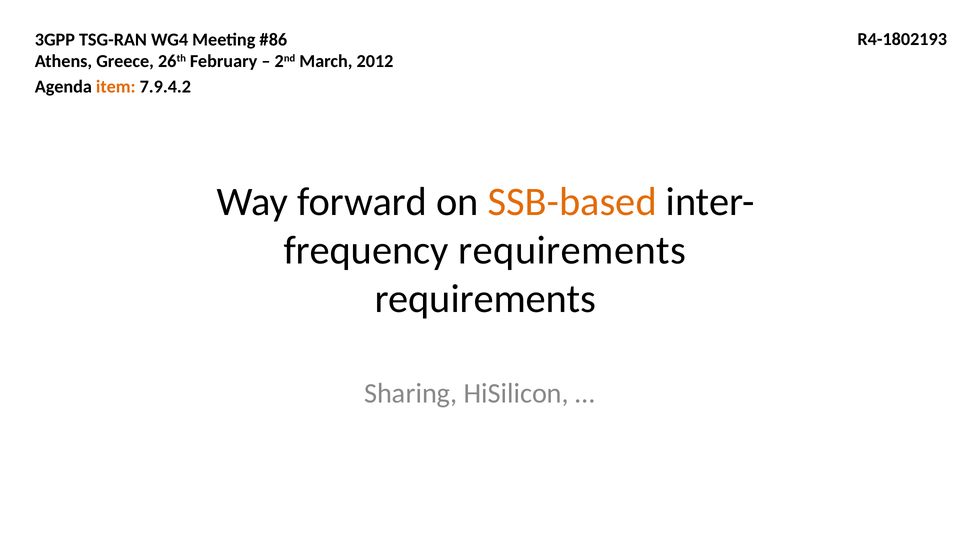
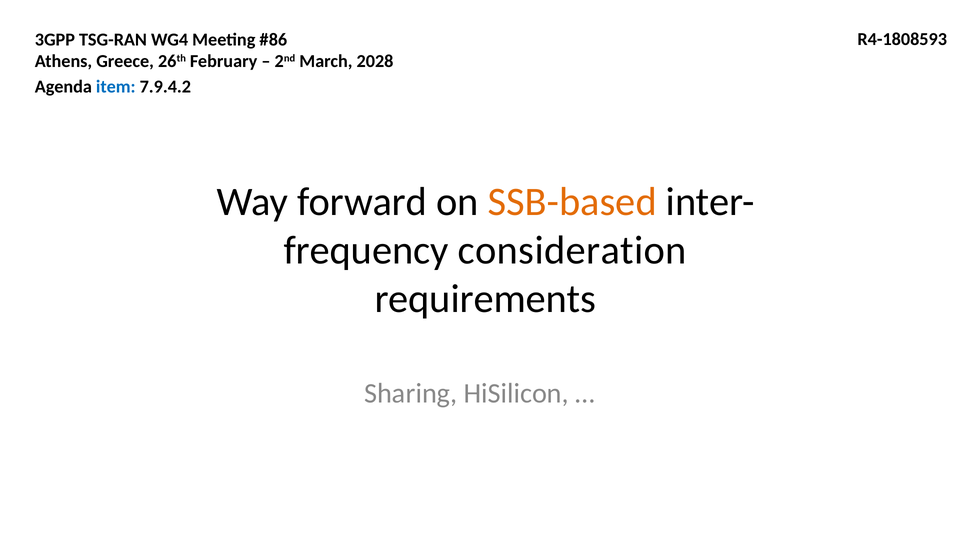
R4-1802193: R4-1802193 -> R4-1808593
2012: 2012 -> 2028
item colour: orange -> blue
requirements at (572, 251): requirements -> consideration
